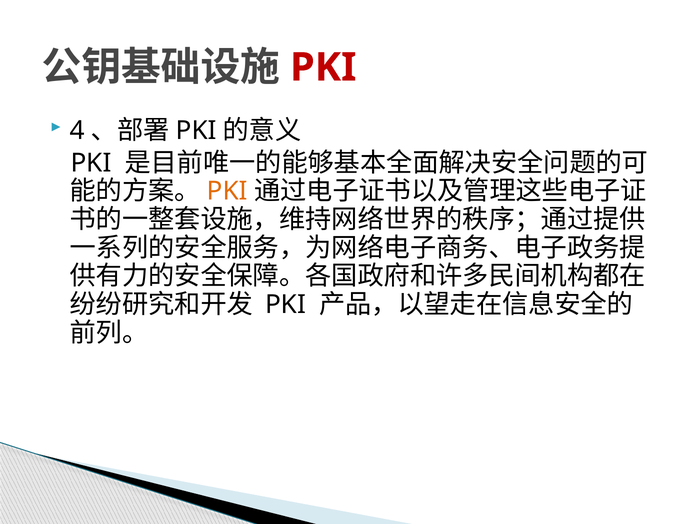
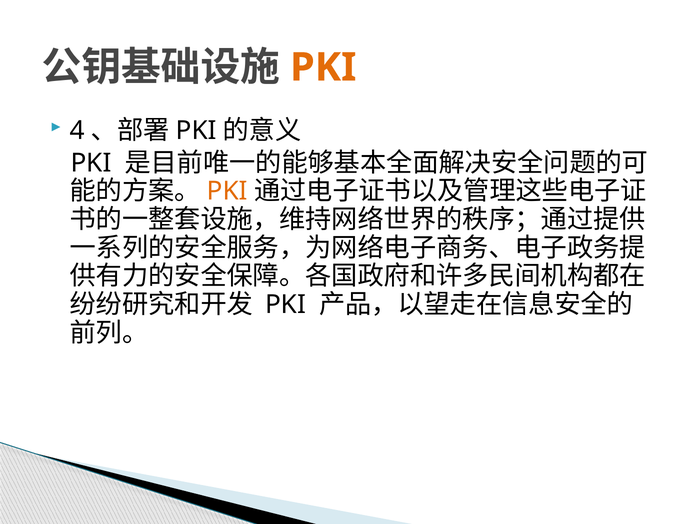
PKI at (323, 67) colour: red -> orange
